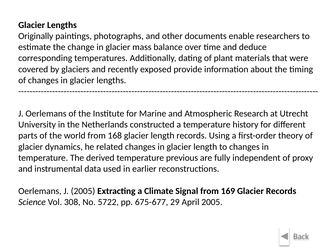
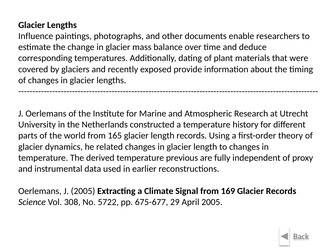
Originally: Originally -> Influence
168: 168 -> 165
